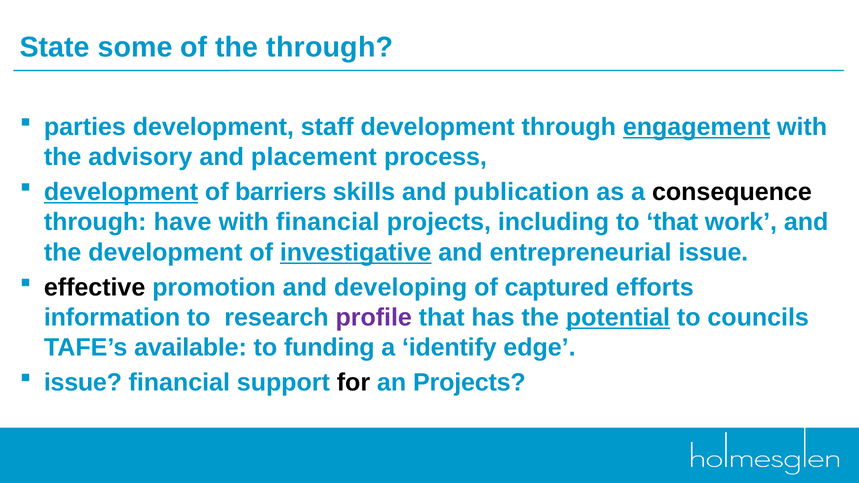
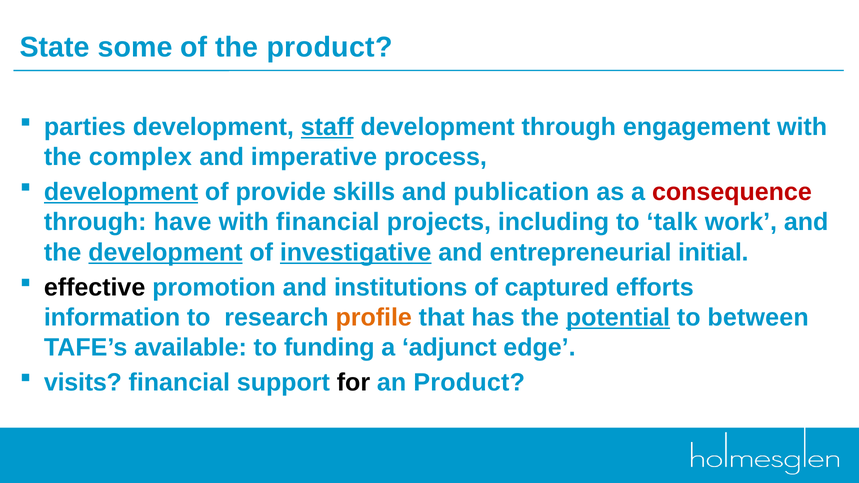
the through: through -> product
staff underline: none -> present
engagement underline: present -> none
advisory: advisory -> complex
placement: placement -> imperative
barriers: barriers -> provide
consequence colour: black -> red
to that: that -> talk
development at (165, 252) underline: none -> present
entrepreneurial issue: issue -> initial
developing: developing -> institutions
profile colour: purple -> orange
councils: councils -> between
identify: identify -> adjunct
issue at (83, 383): issue -> visits
an Projects: Projects -> Product
